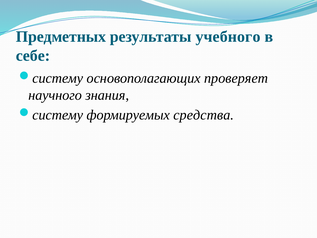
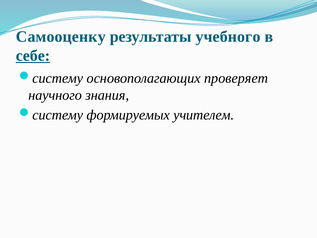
Предметных: Предметных -> Самооценку
себе underline: none -> present
средства: средства -> учителем
